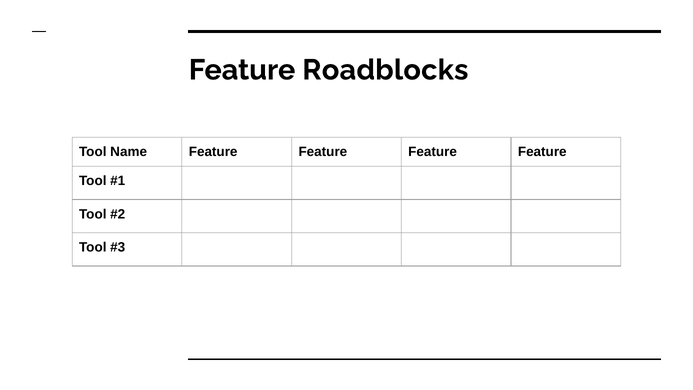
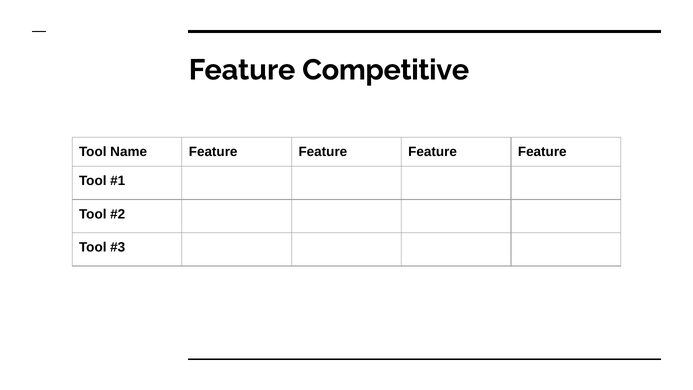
Roadblocks: Roadblocks -> Competitive
